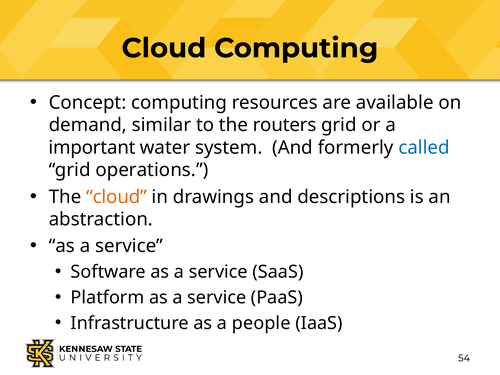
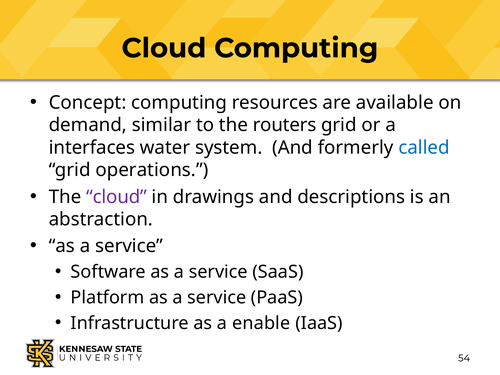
important: important -> interfaces
cloud at (117, 197) colour: orange -> purple
people: people -> enable
